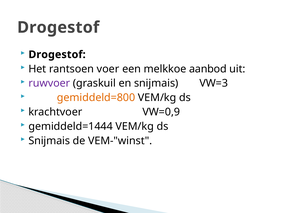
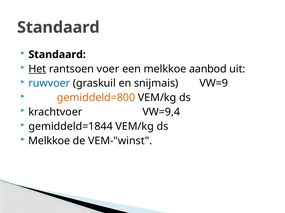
Drogestof at (58, 27): Drogestof -> Standaard
Drogestof at (57, 55): Drogestof -> Standaard
Het underline: none -> present
ruwvoer colour: purple -> blue
VW=3: VW=3 -> VW=9
VW=0,9: VW=0,9 -> VW=9,4
gemiddeld=1444: gemiddeld=1444 -> gemiddeld=1844
Snijmais at (49, 141): Snijmais -> Melkkoe
